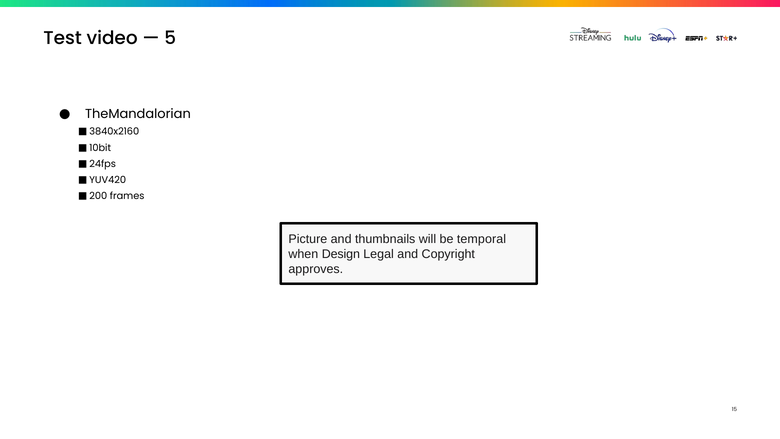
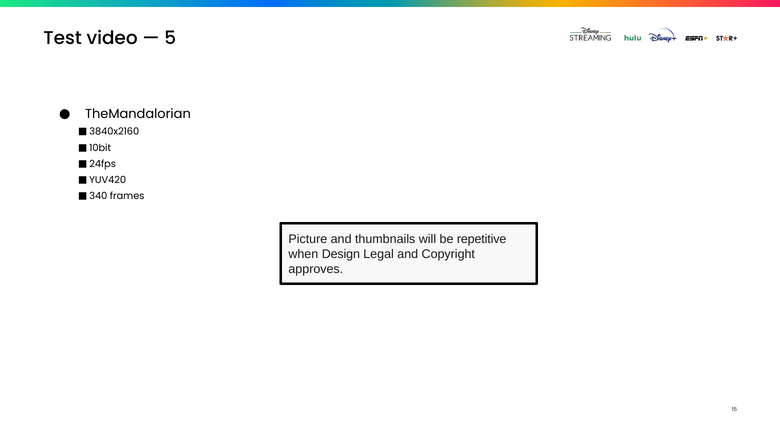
200: 200 -> 340
temporal: temporal -> repetitive
